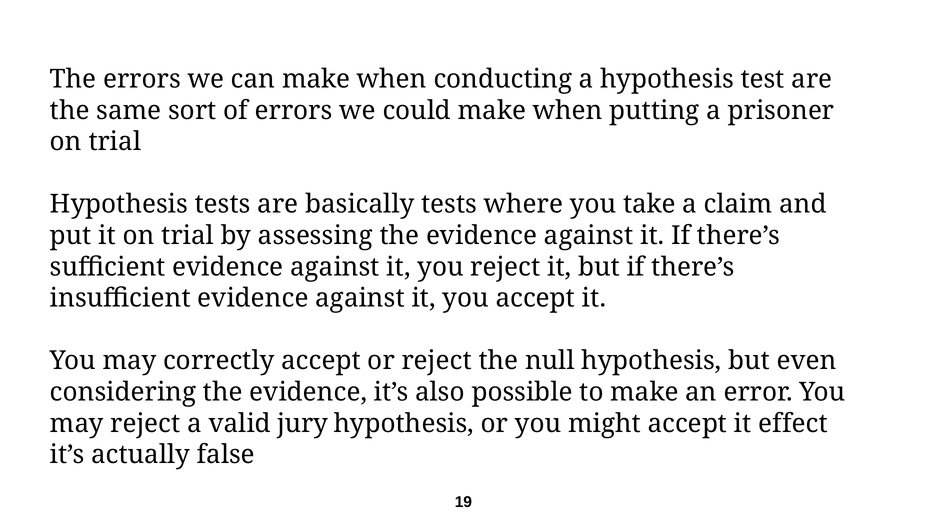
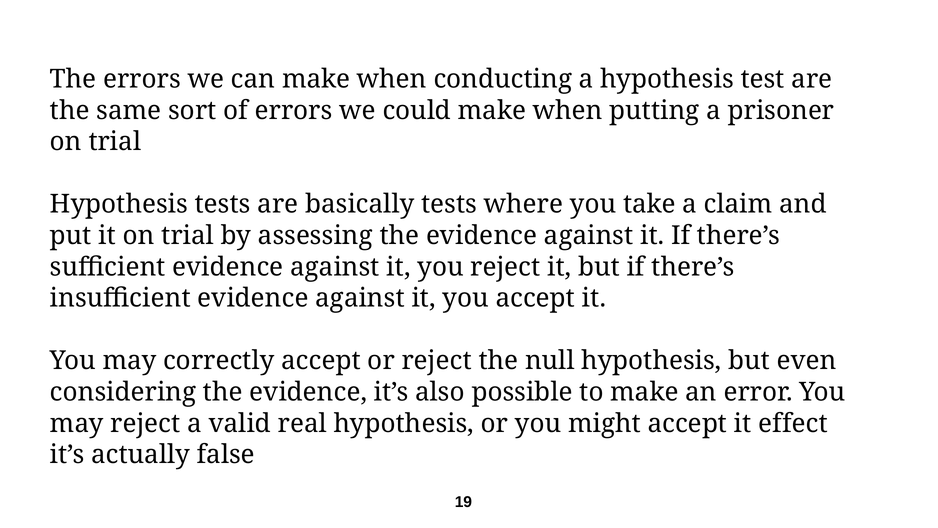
jury: jury -> real
